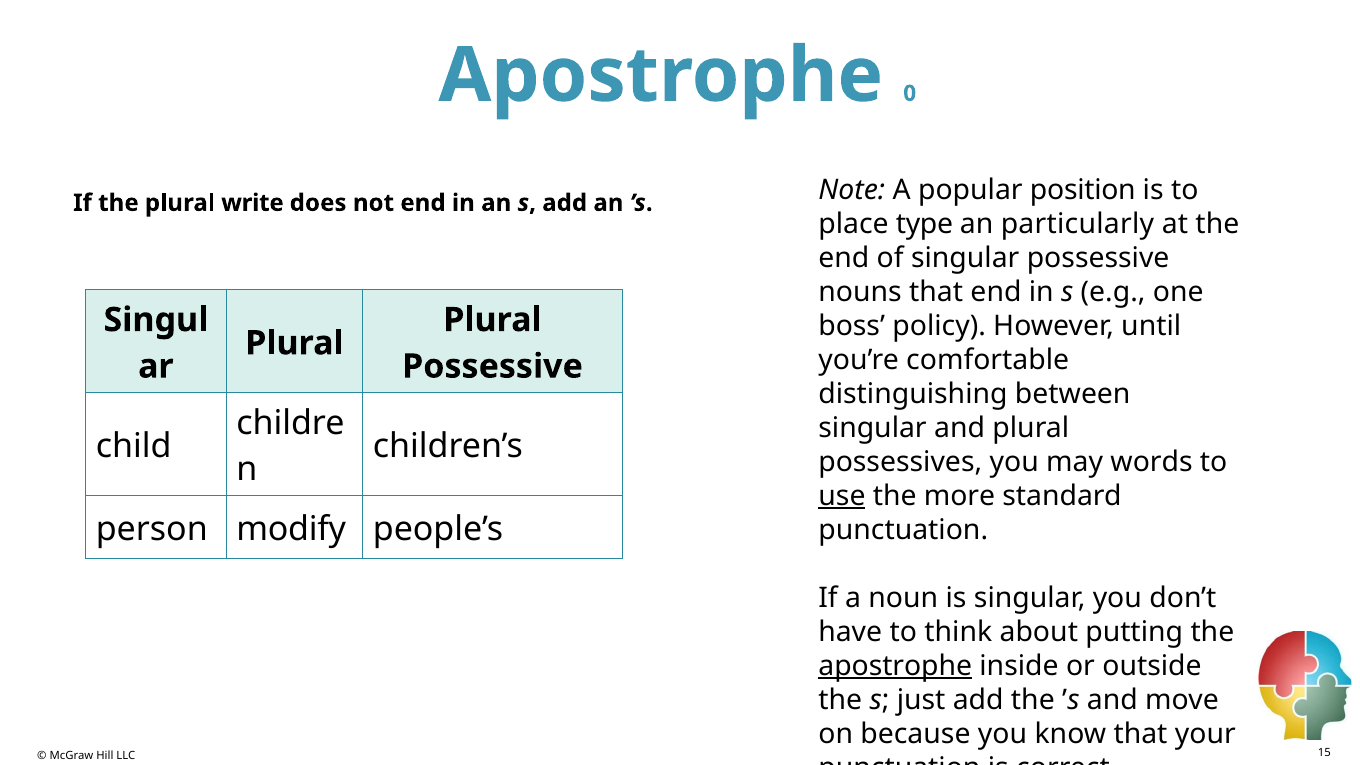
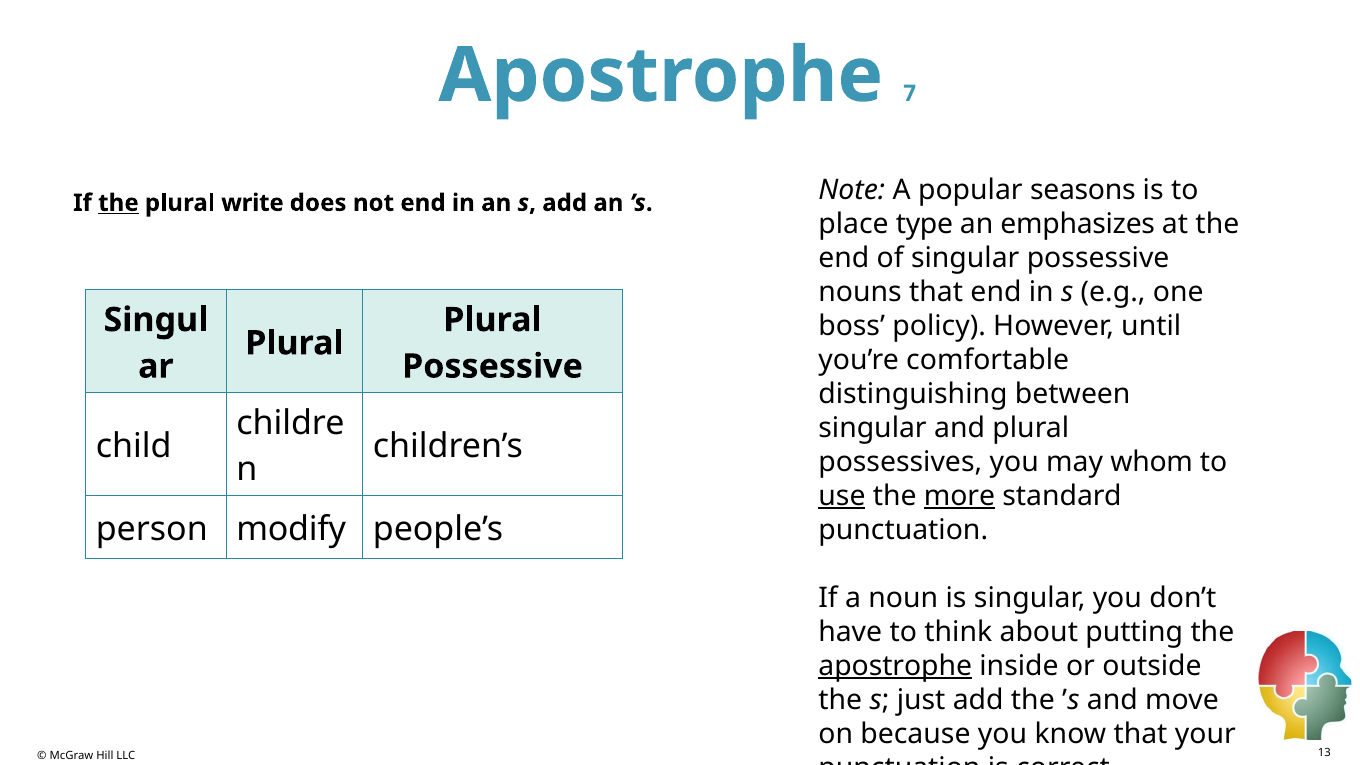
0: 0 -> 7
position: position -> seasons
the at (118, 203) underline: none -> present
particularly: particularly -> emphasizes
words: words -> whom
more underline: none -> present
15: 15 -> 13
